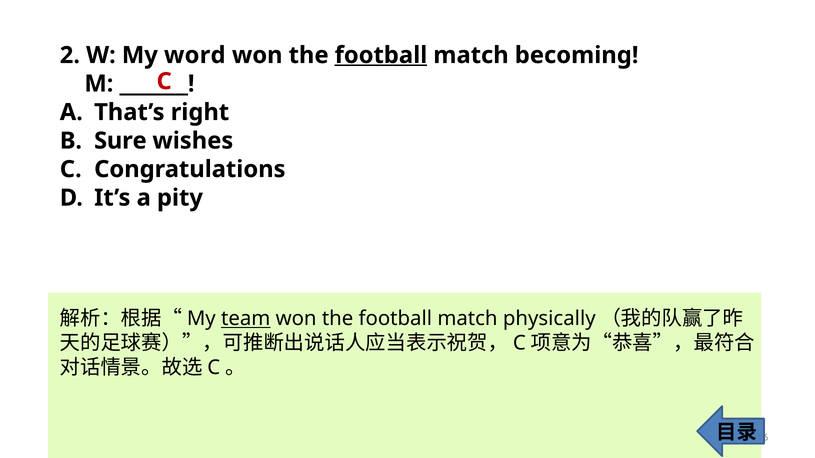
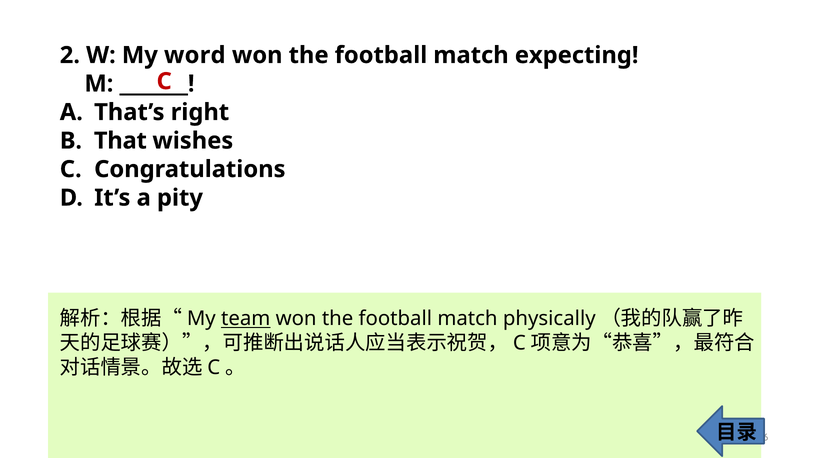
football at (381, 55) underline: present -> none
becoming: becoming -> expecting
Sure: Sure -> That
